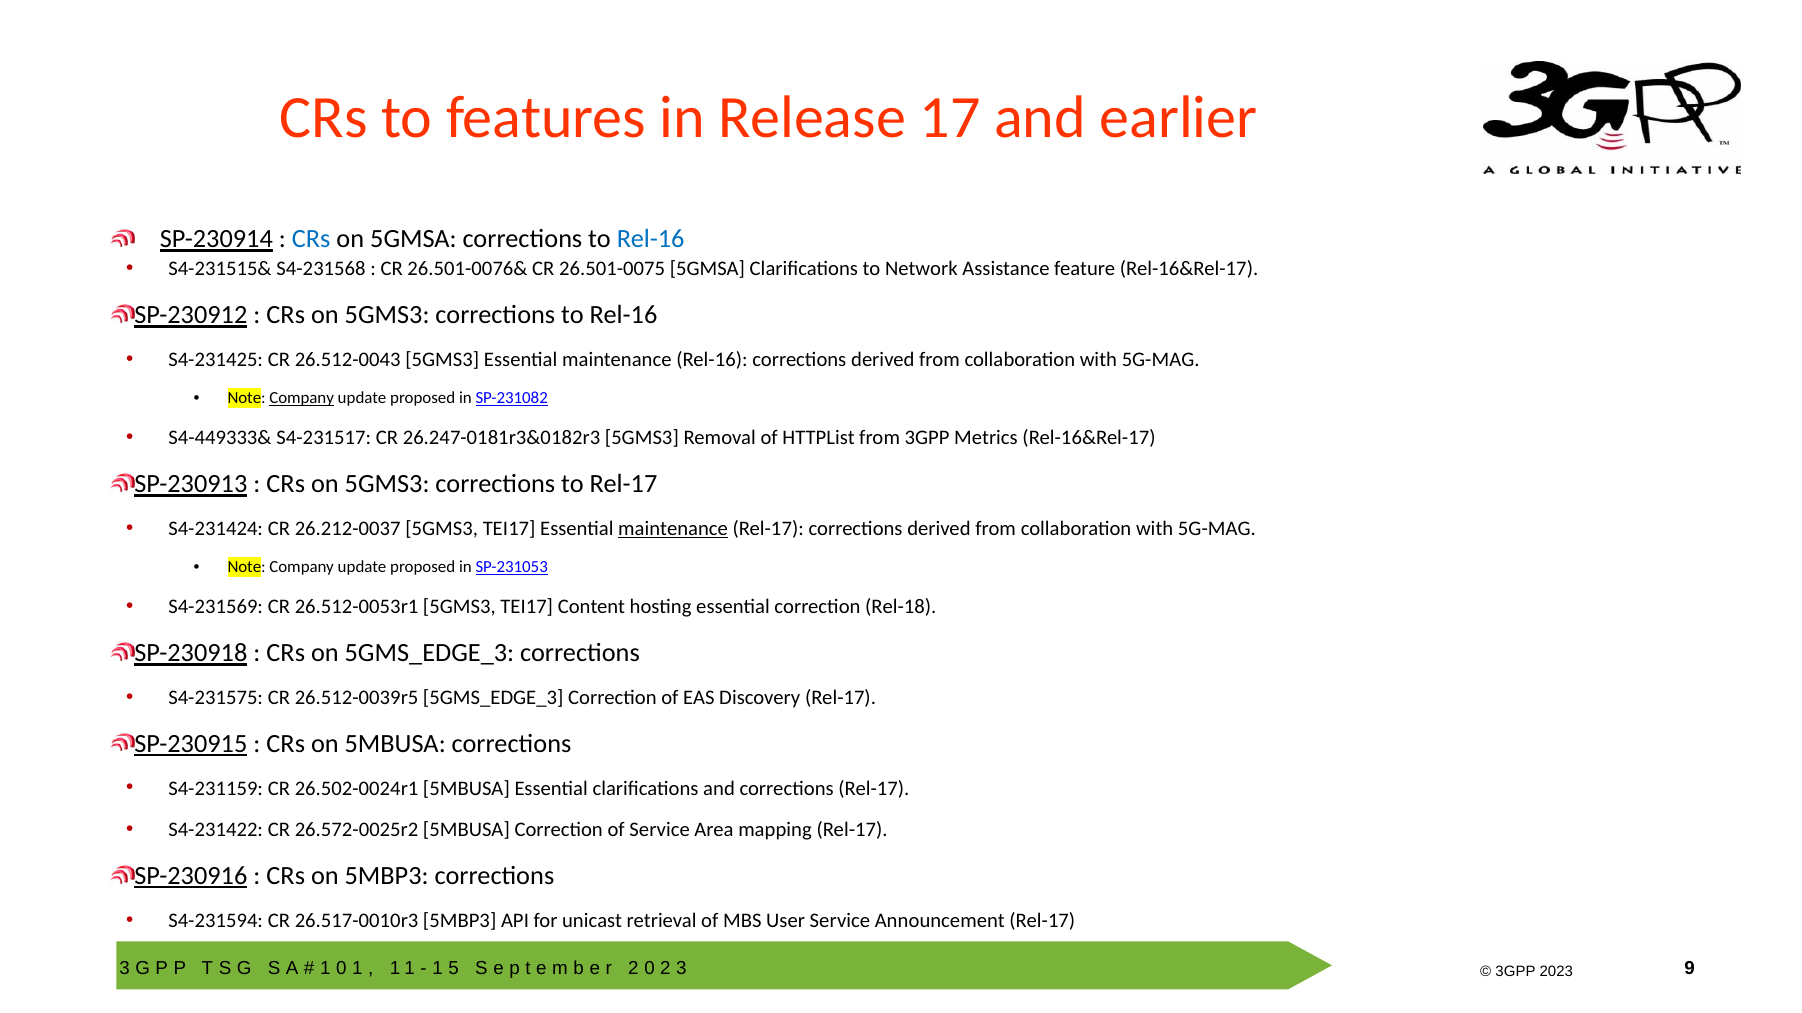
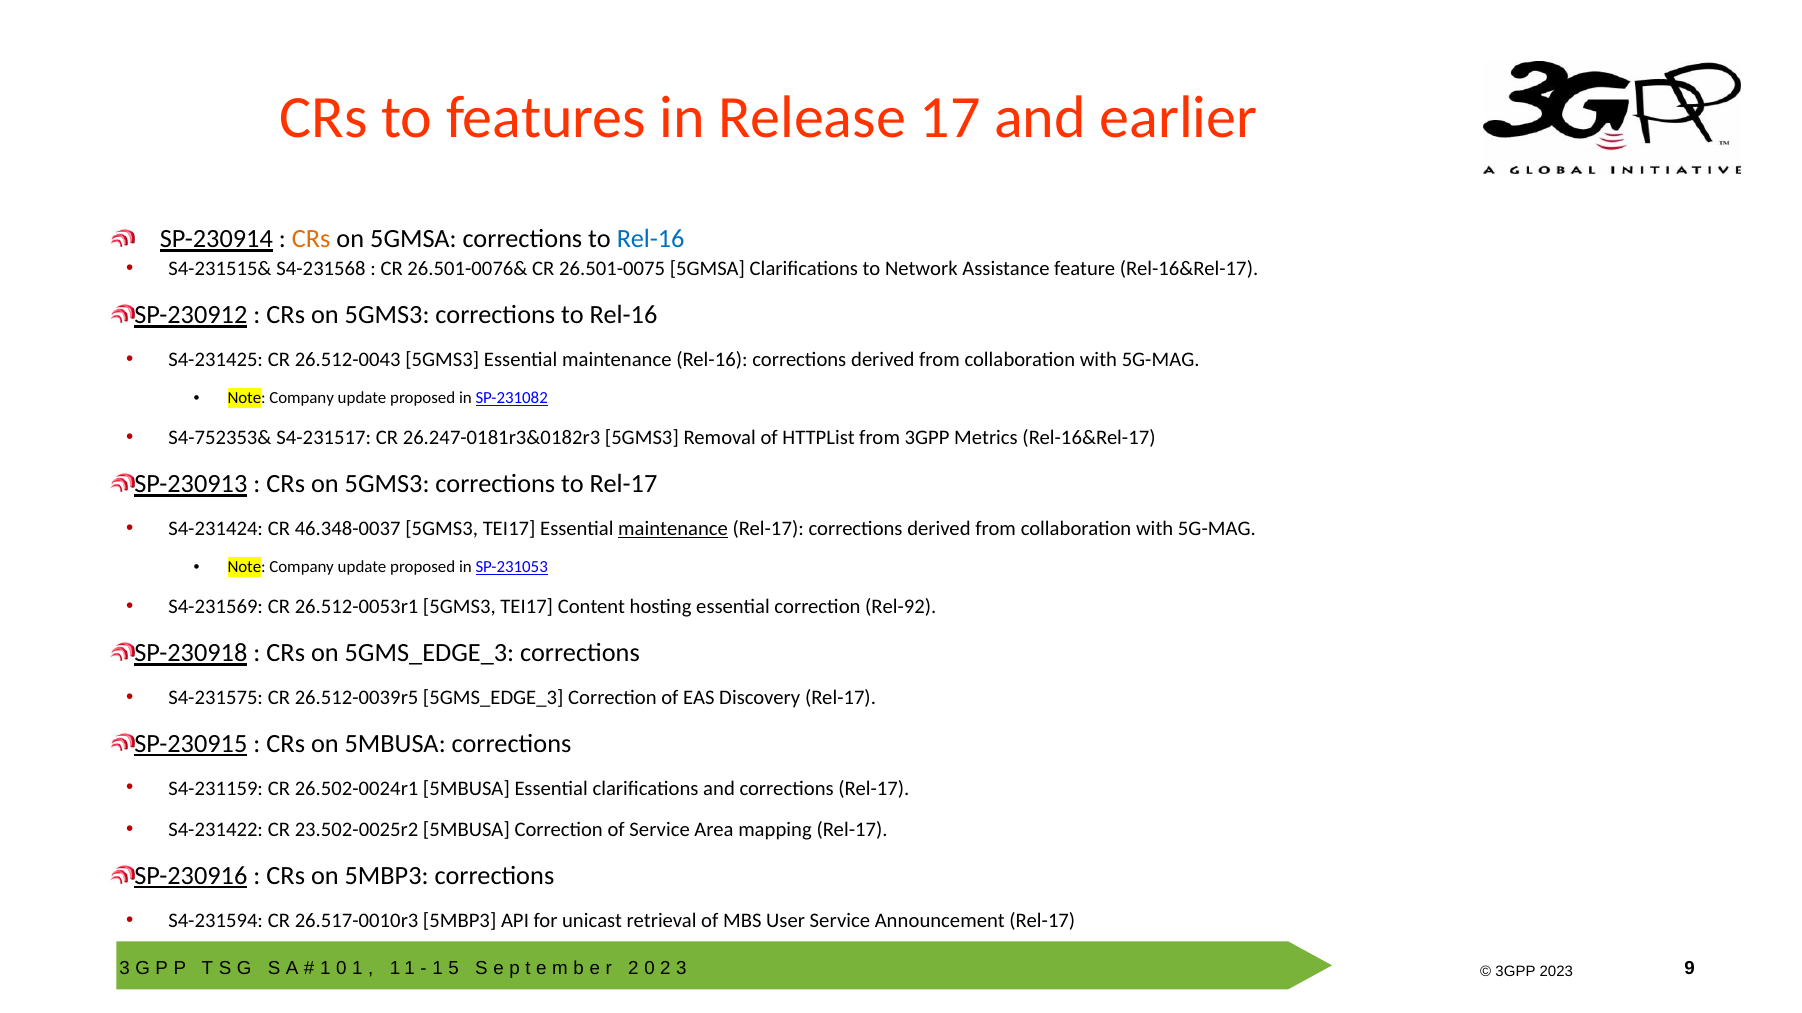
CRs at (311, 239) colour: blue -> orange
Company at (302, 399) underline: present -> none
S4-449333&: S4-449333& -> S4-752353&
26.212-0037: 26.212-0037 -> 46.348-0037
Rel-18: Rel-18 -> Rel-92
26.572-0025r2: 26.572-0025r2 -> 23.502-0025r2
